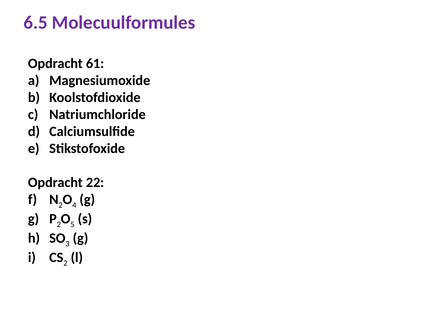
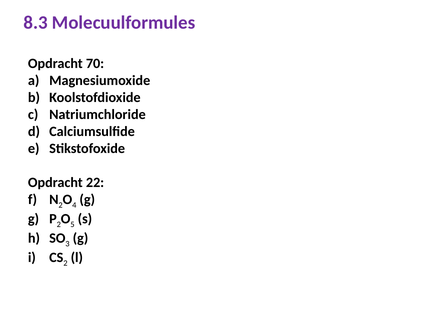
6.5: 6.5 -> 8.3
61: 61 -> 70
